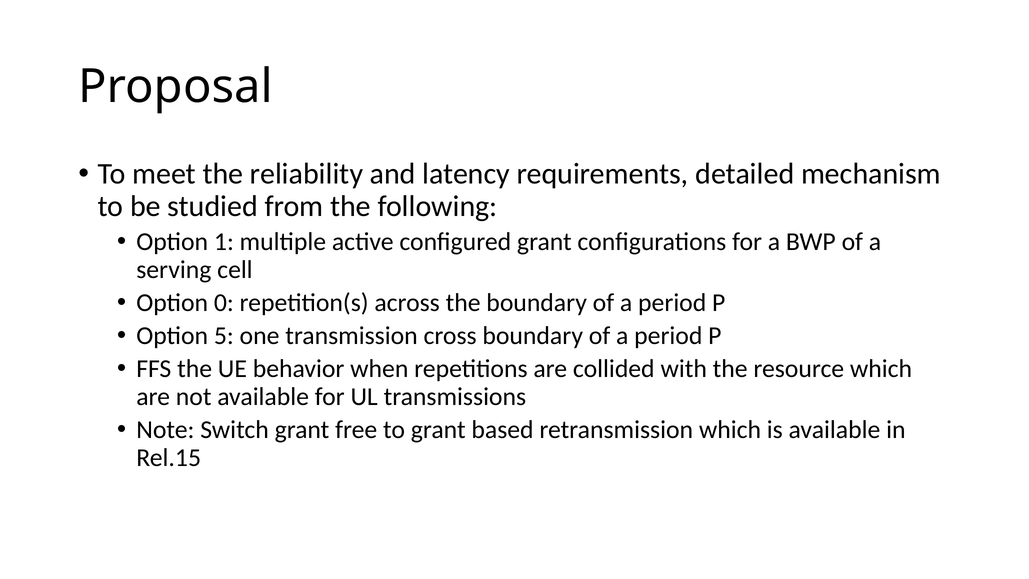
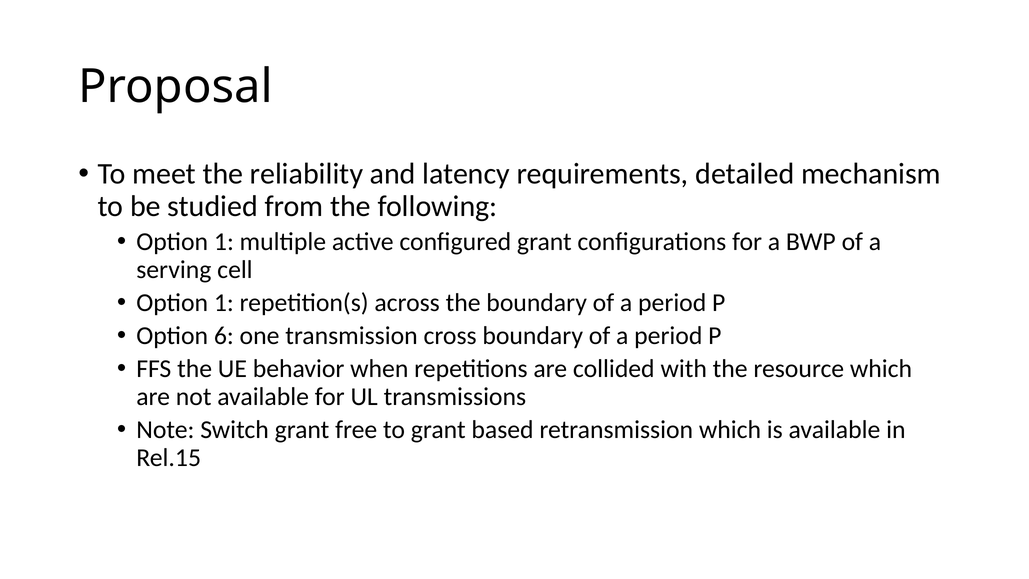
0 at (224, 303): 0 -> 1
5: 5 -> 6
